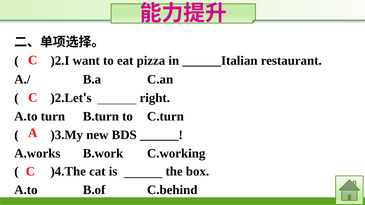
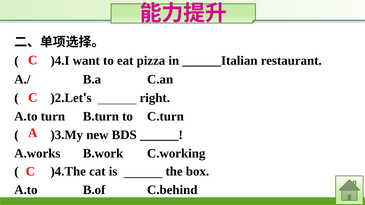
)2.I: )2.I -> )4.I
